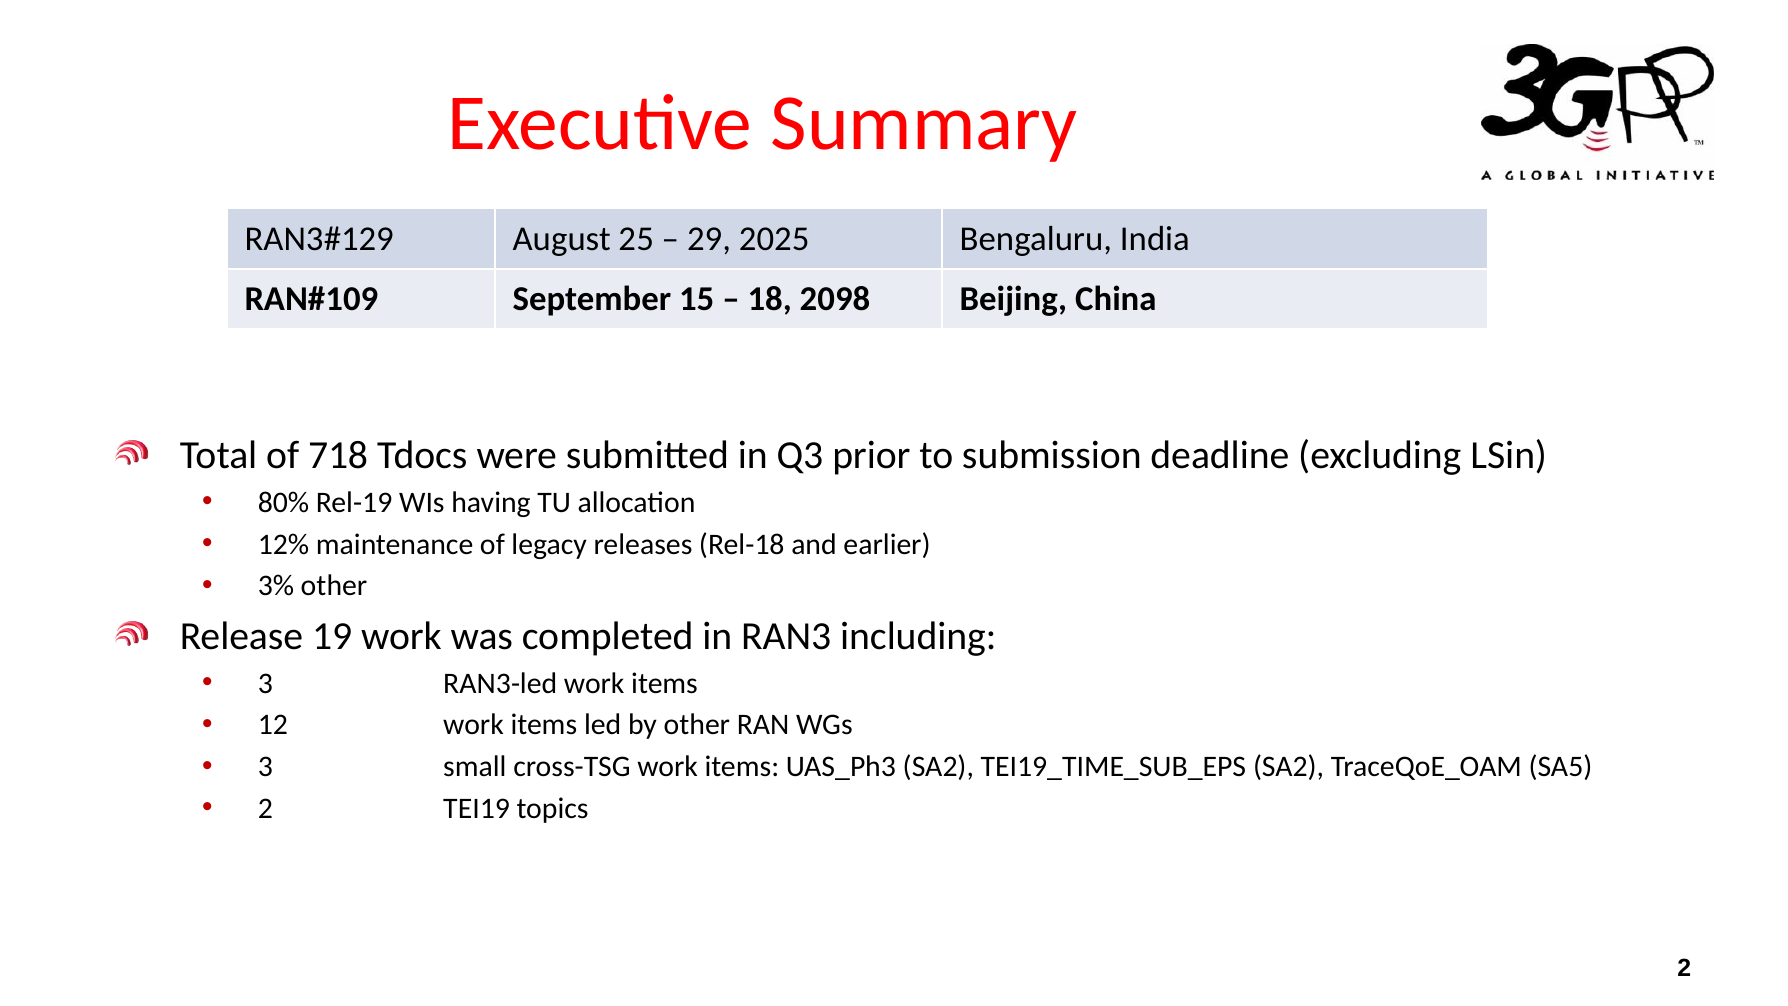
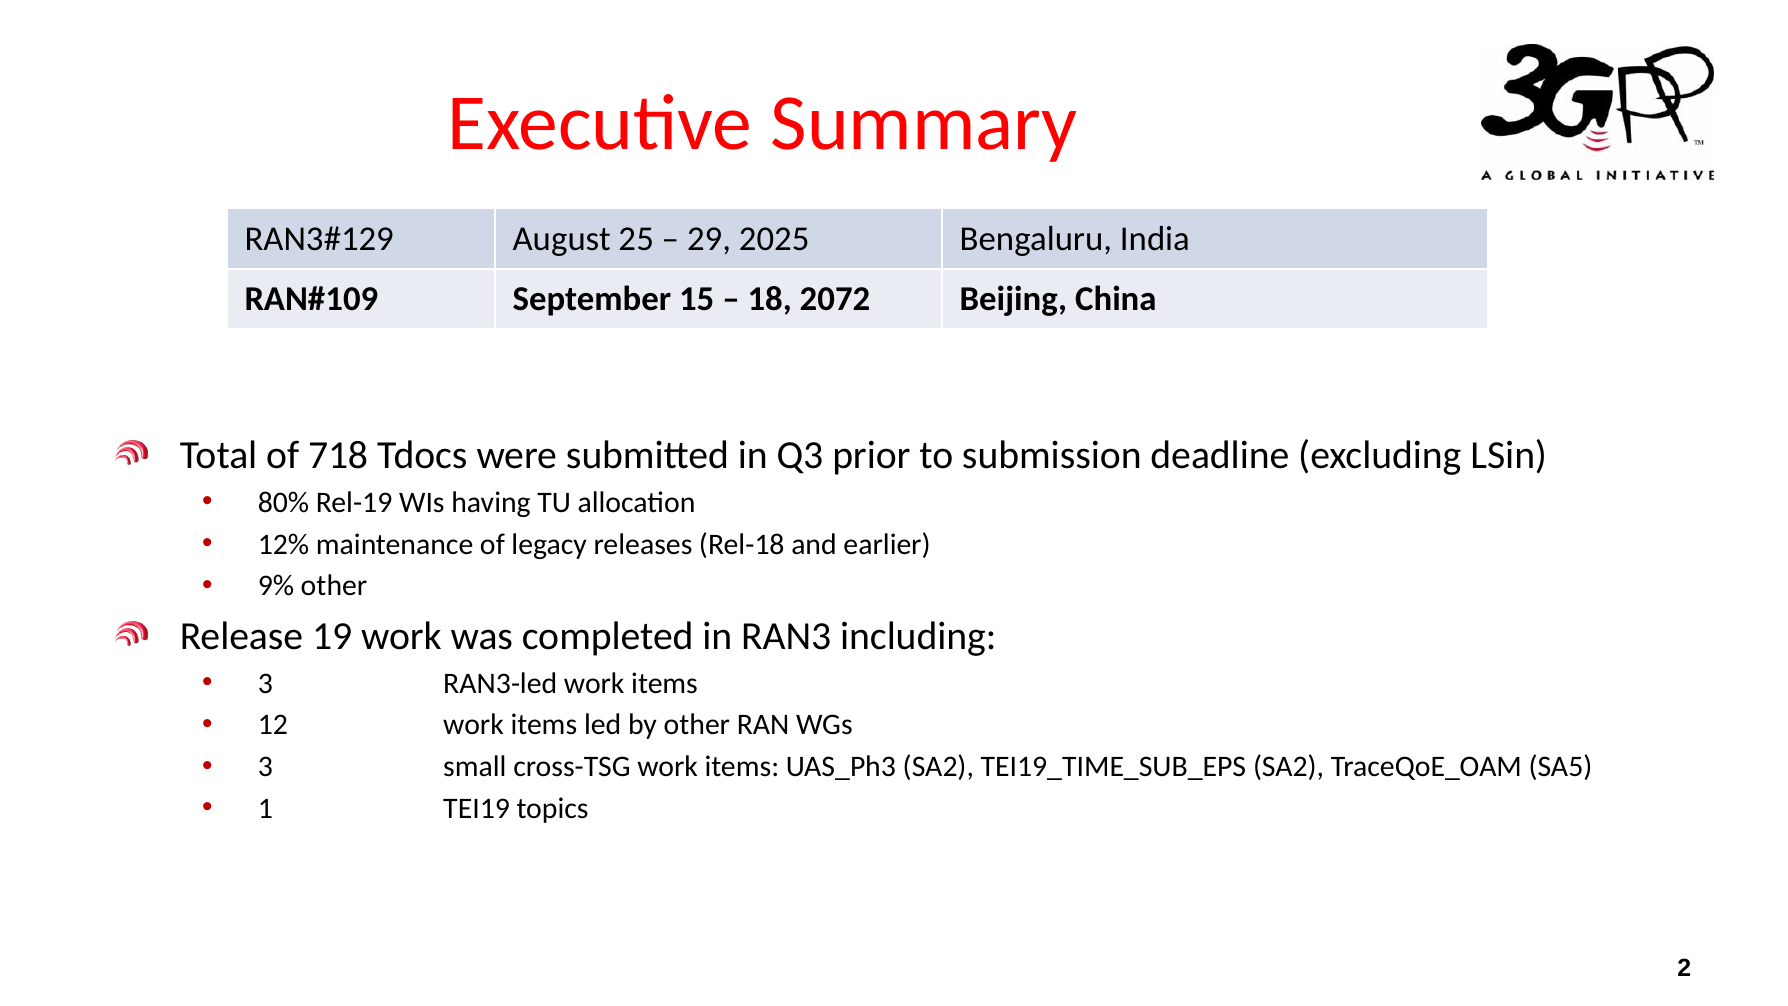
2098: 2098 -> 2072
3%: 3% -> 9%
2 at (265, 809): 2 -> 1
